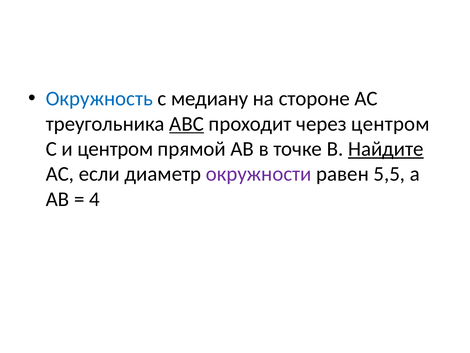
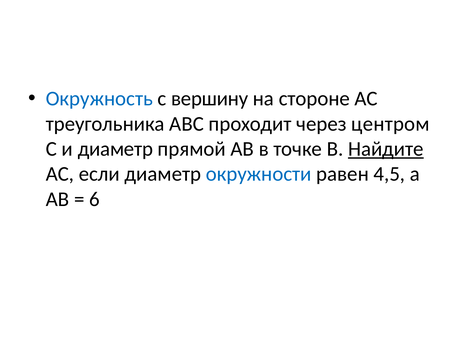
медиану: медиану -> вершину
ABC underline: present -> none
и центром: центром -> диаметр
окружности colour: purple -> blue
5,5: 5,5 -> 4,5
4: 4 -> 6
